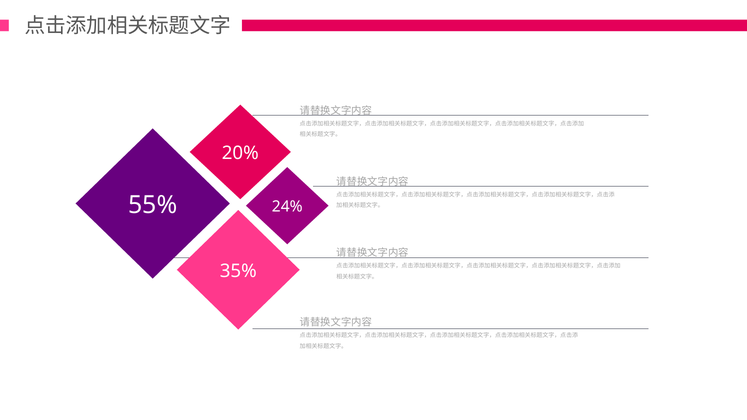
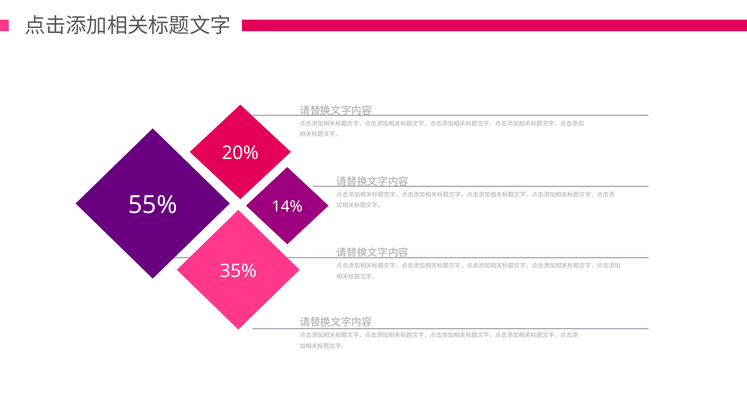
24%: 24% -> 14%
